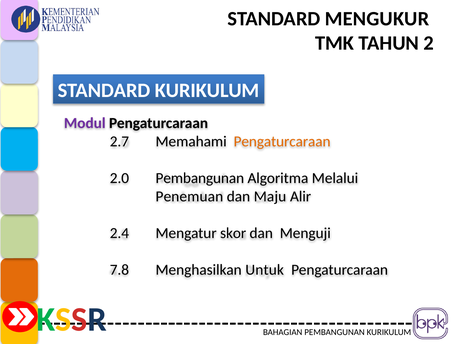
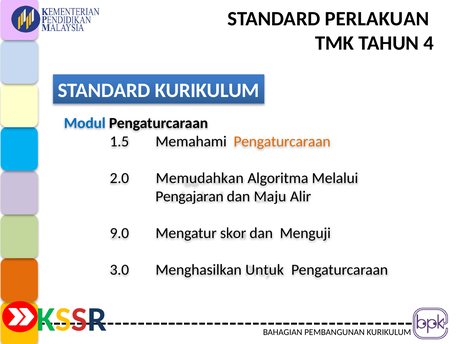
MENGUKUR: MENGUKUR -> PERLAKUAN
2: 2 -> 4
Modul colour: purple -> blue
2.7: 2.7 -> 1.5
2.0 Pembangunan: Pembangunan -> Memudahkan
Penemuan: Penemuan -> Pengajaran
2.4: 2.4 -> 9.0
7.8: 7.8 -> 3.0
